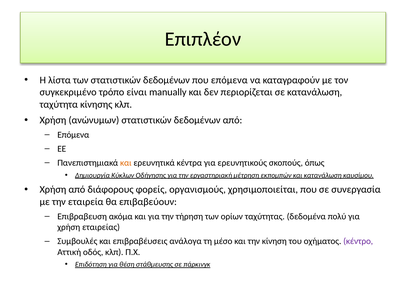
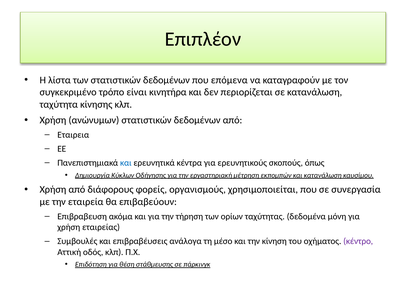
manually: manually -> κινητήρα
Επόμενα at (73, 135): Επόμενα -> Εταιρεια
και at (126, 163) colour: orange -> blue
πολύ: πολύ -> μόνη
